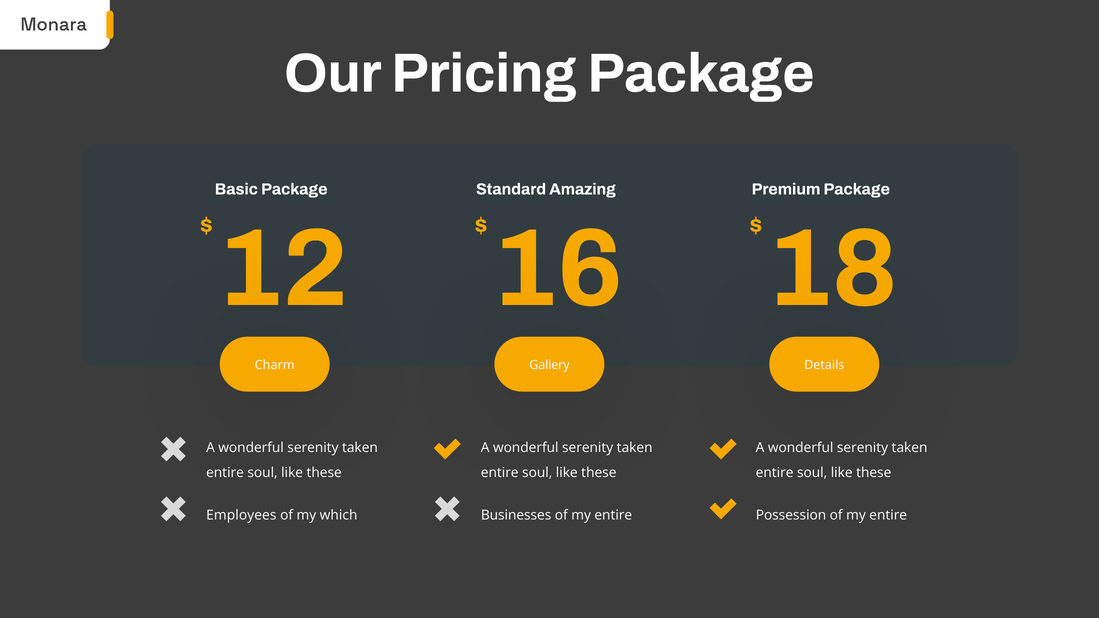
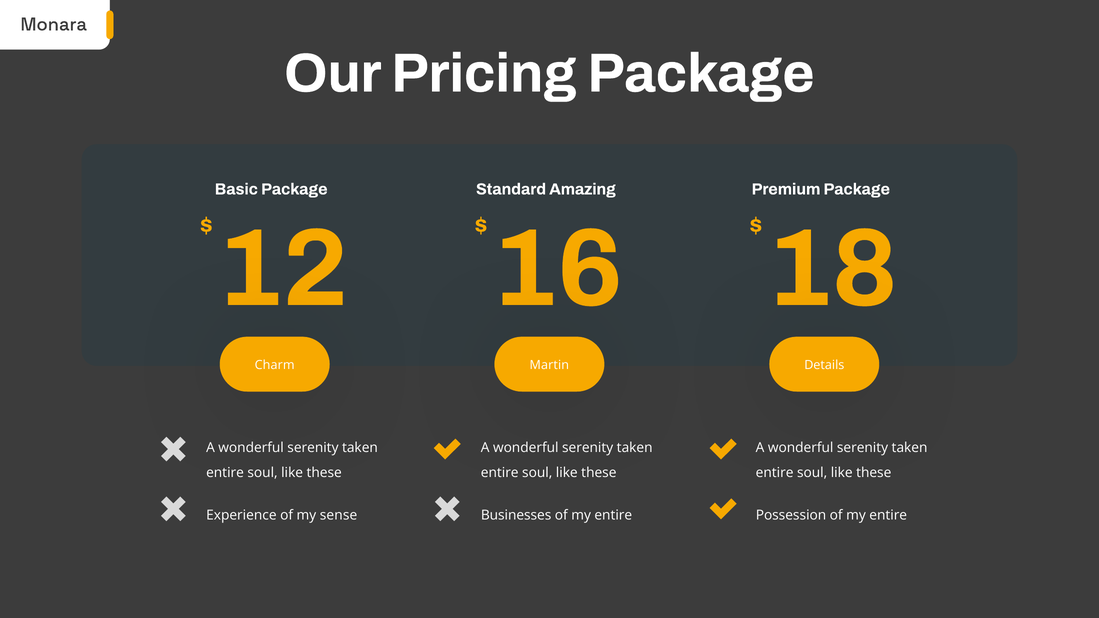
Gallery: Gallery -> Martin
Employees: Employees -> Experience
which: which -> sense
